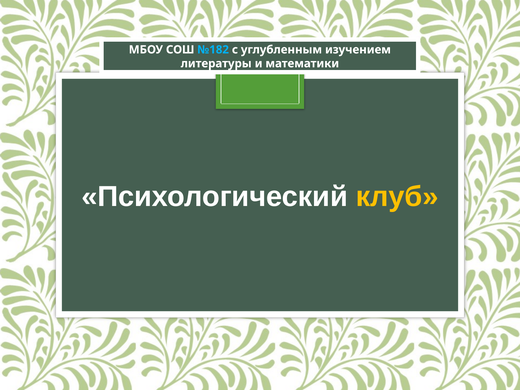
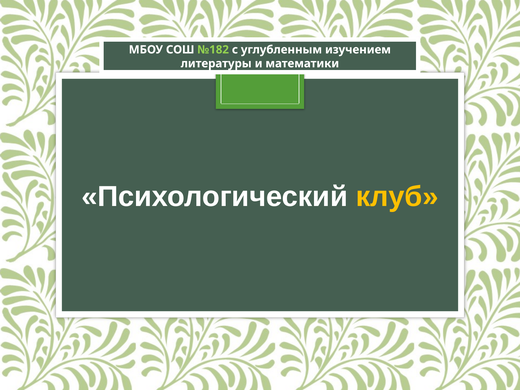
№182 colour: light blue -> light green
